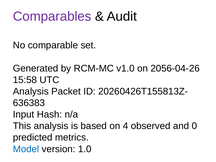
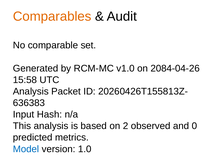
Comparables colour: purple -> orange
2056-04-26: 2056-04-26 -> 2084-04-26
4: 4 -> 2
